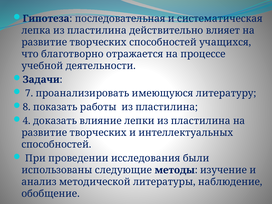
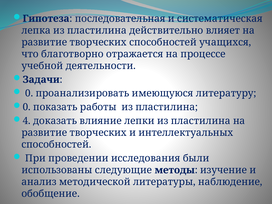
7 at (29, 93): 7 -> 0
8 at (27, 107): 8 -> 0
